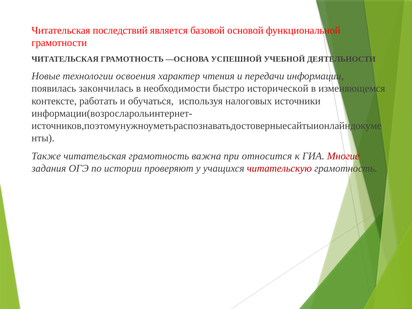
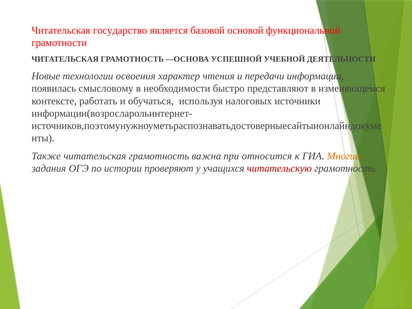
последствий: последствий -> государство
закончилась: закончилась -> смысловому
исторической: исторической -> представляют
Многие colour: red -> orange
